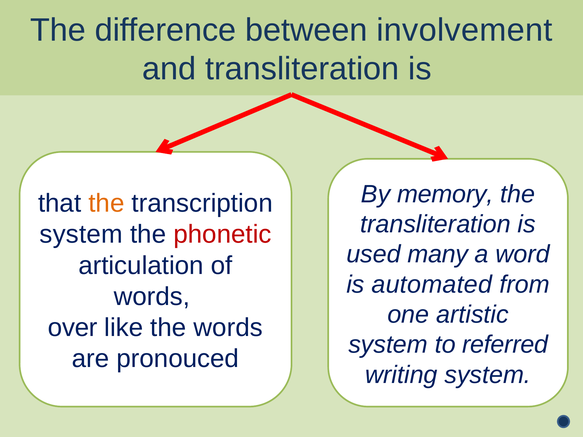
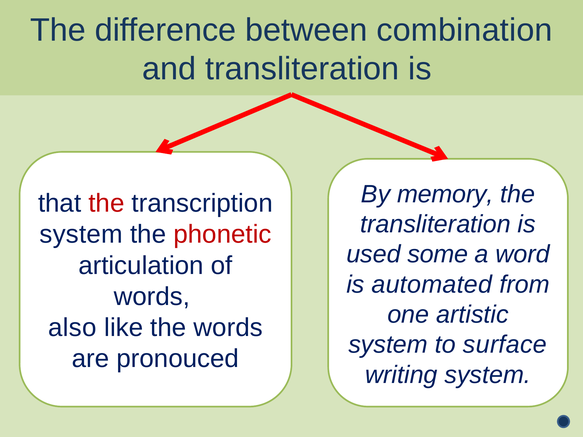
involvement: involvement -> combination
the at (106, 203) colour: orange -> red
many: many -> some
over: over -> also
referred: referred -> surface
